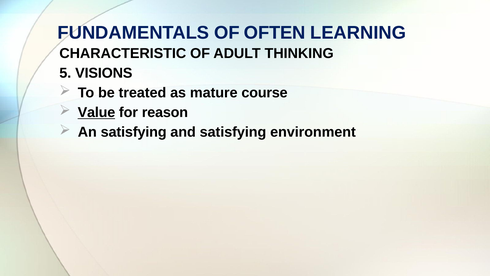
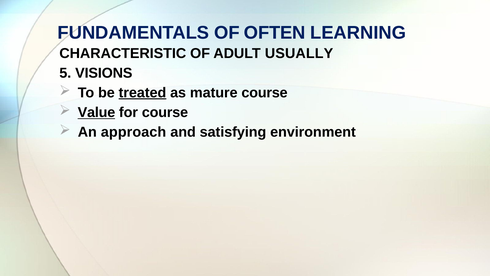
THINKING: THINKING -> USUALLY
treated underline: none -> present
for reason: reason -> course
An satisfying: satisfying -> approach
